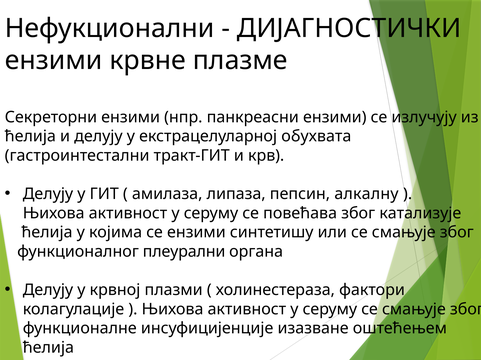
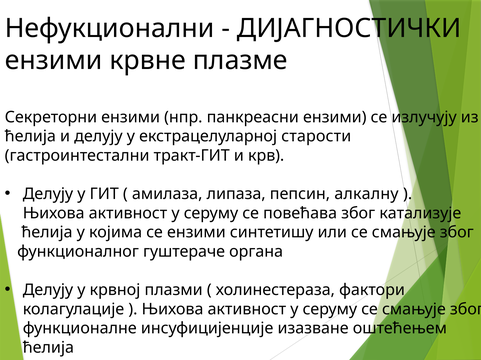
обухвата: обухвата -> старости
плеурални: плеурални -> гуштераче
